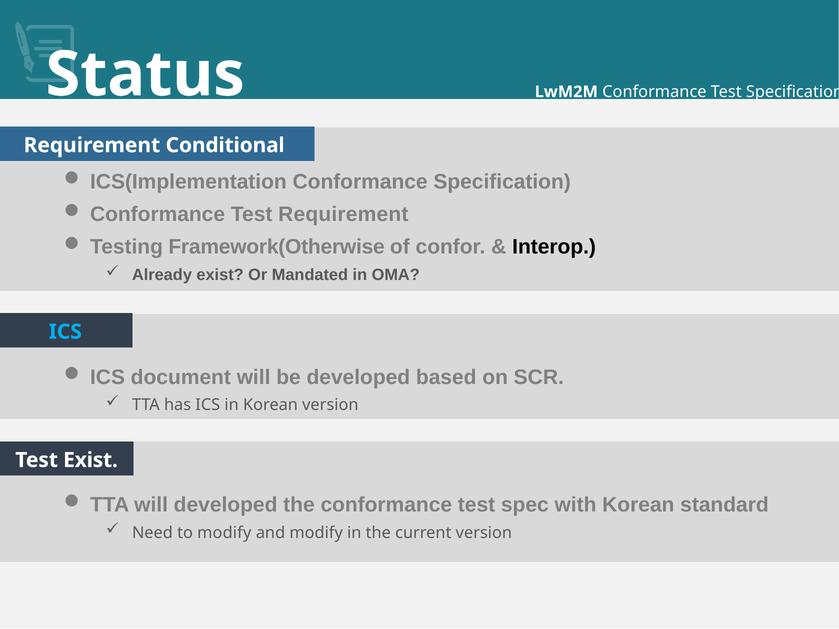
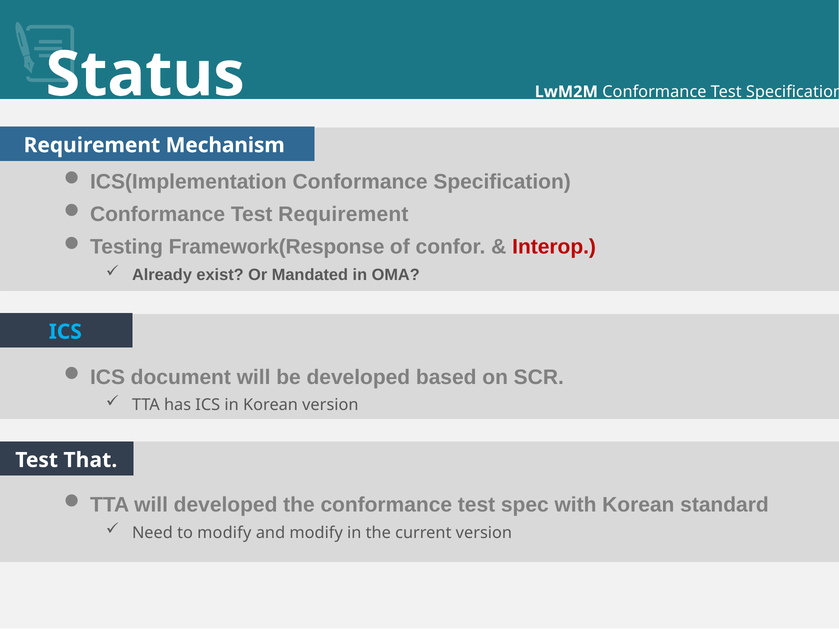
Conditional: Conditional -> Mechanism
Framework(Otherwise: Framework(Otherwise -> Framework(Response
Interop colour: black -> red
Test Exist: Exist -> That
